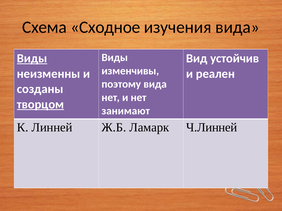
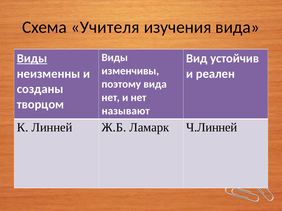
Сходное: Сходное -> Учителя
творцом underline: present -> none
занимают: занимают -> называют
